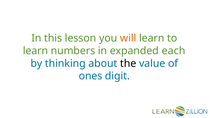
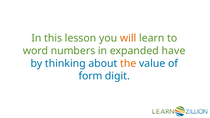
learn at (36, 51): learn -> word
each: each -> have
the colour: black -> orange
ones: ones -> form
